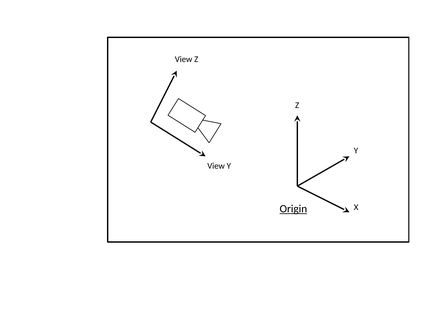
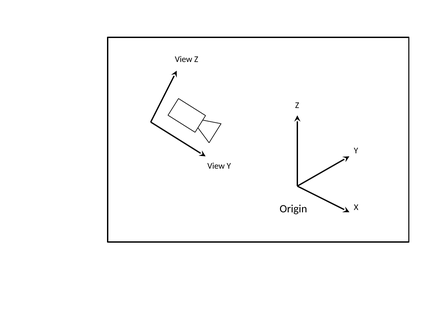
Origin underline: present -> none
